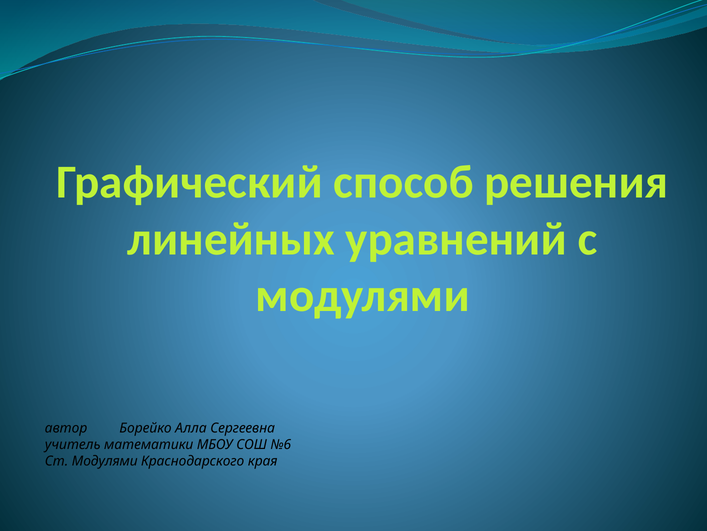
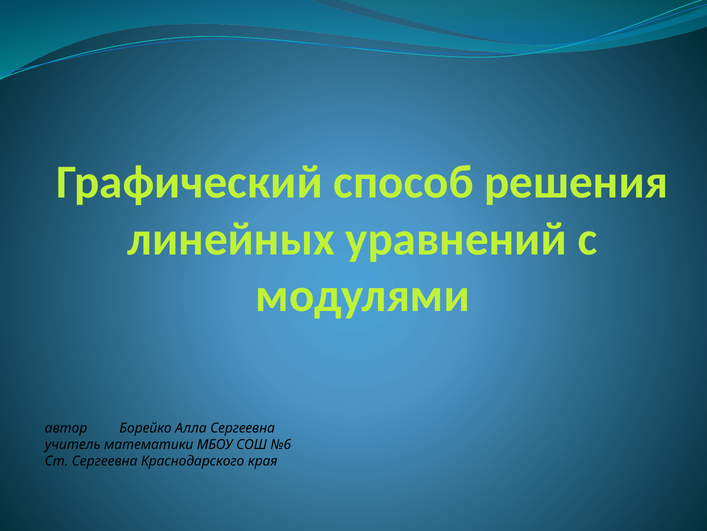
Ст Модулями: Модулями -> Сергеевна
